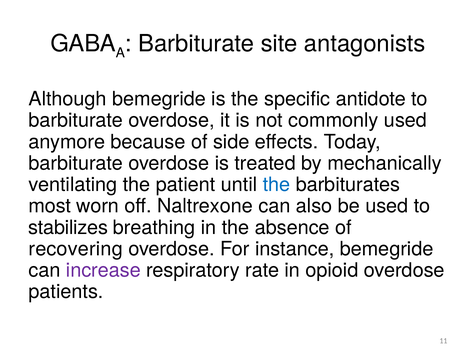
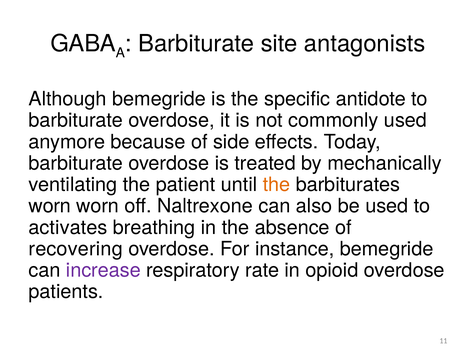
the at (276, 185) colour: blue -> orange
most at (50, 206): most -> worn
stabilizes: stabilizes -> activates
